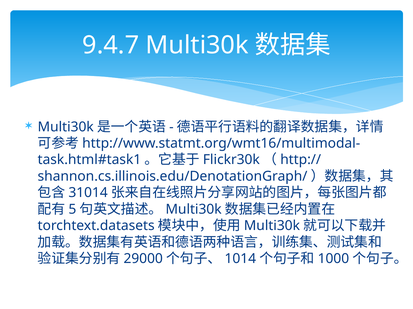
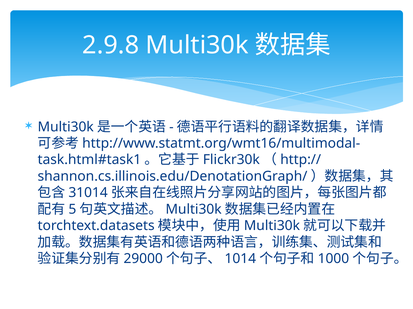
9.4.7: 9.4.7 -> 2.9.8
